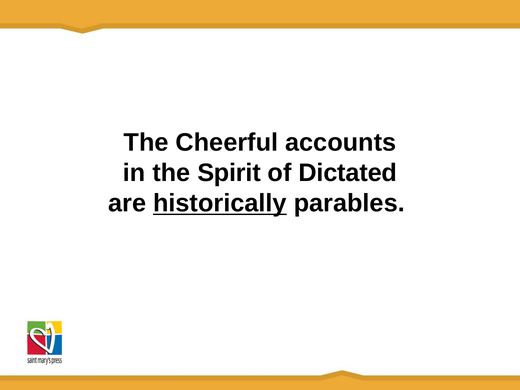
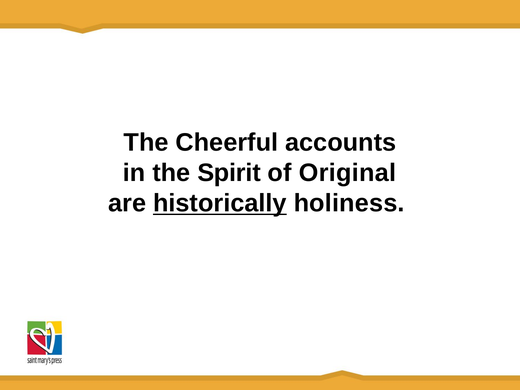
Dictated: Dictated -> Original
parables: parables -> holiness
